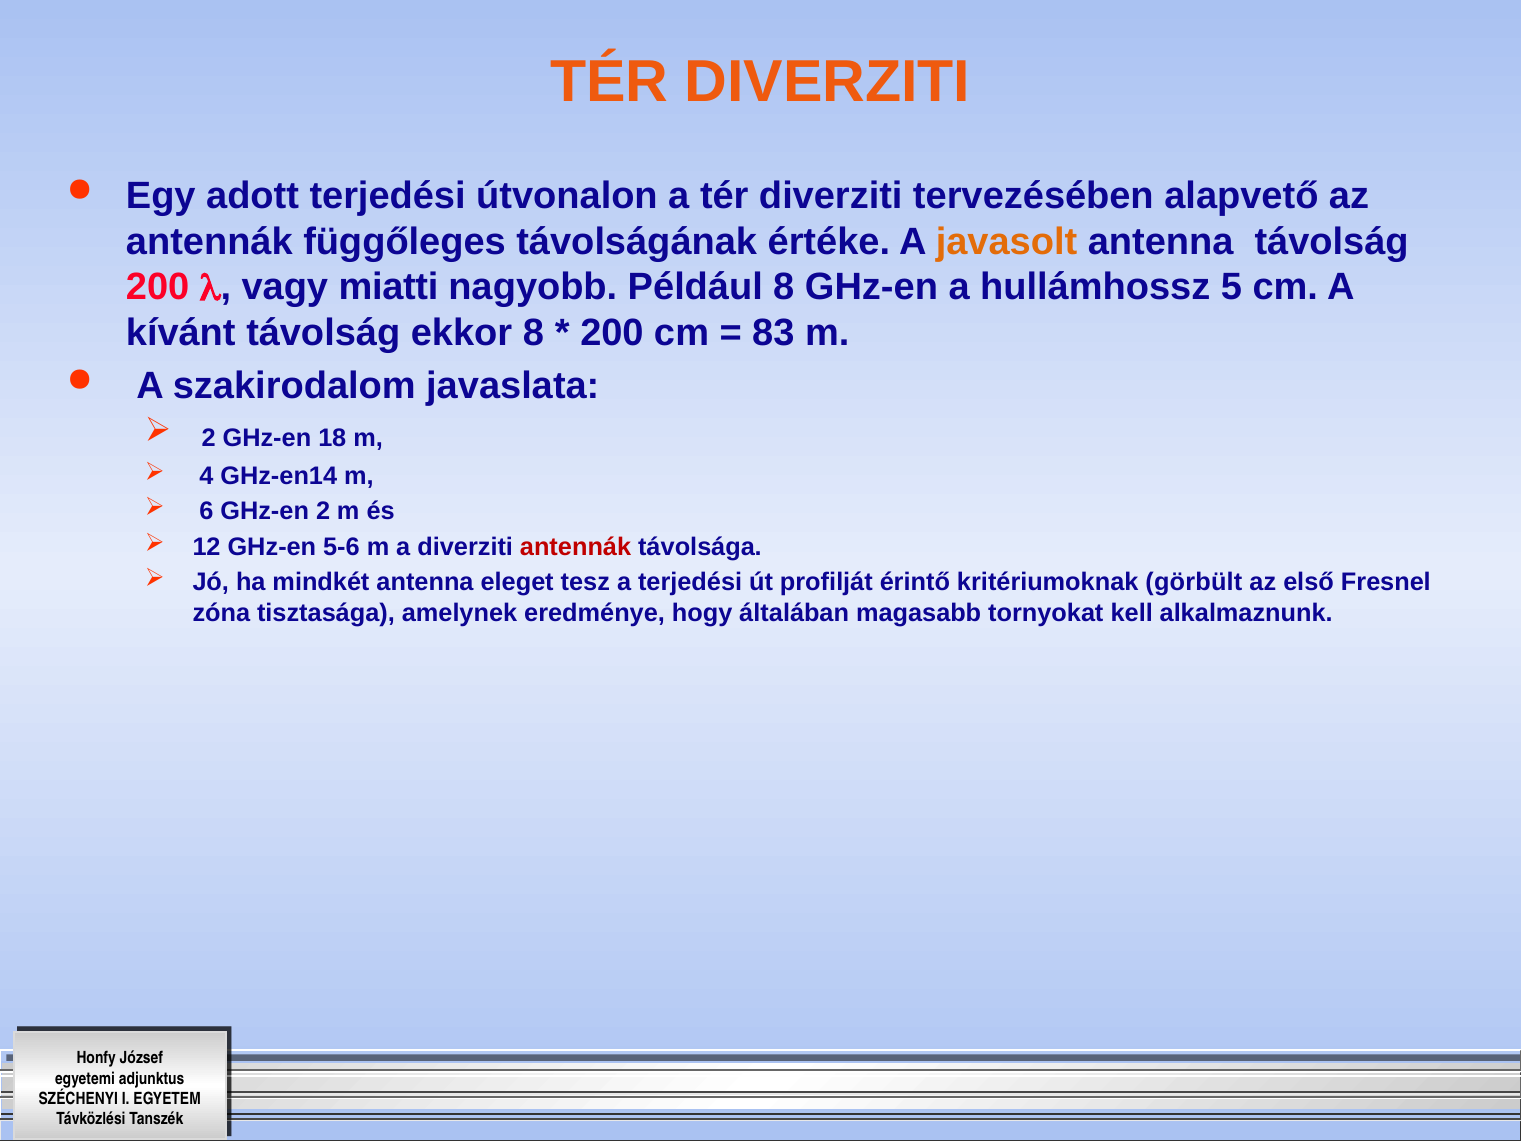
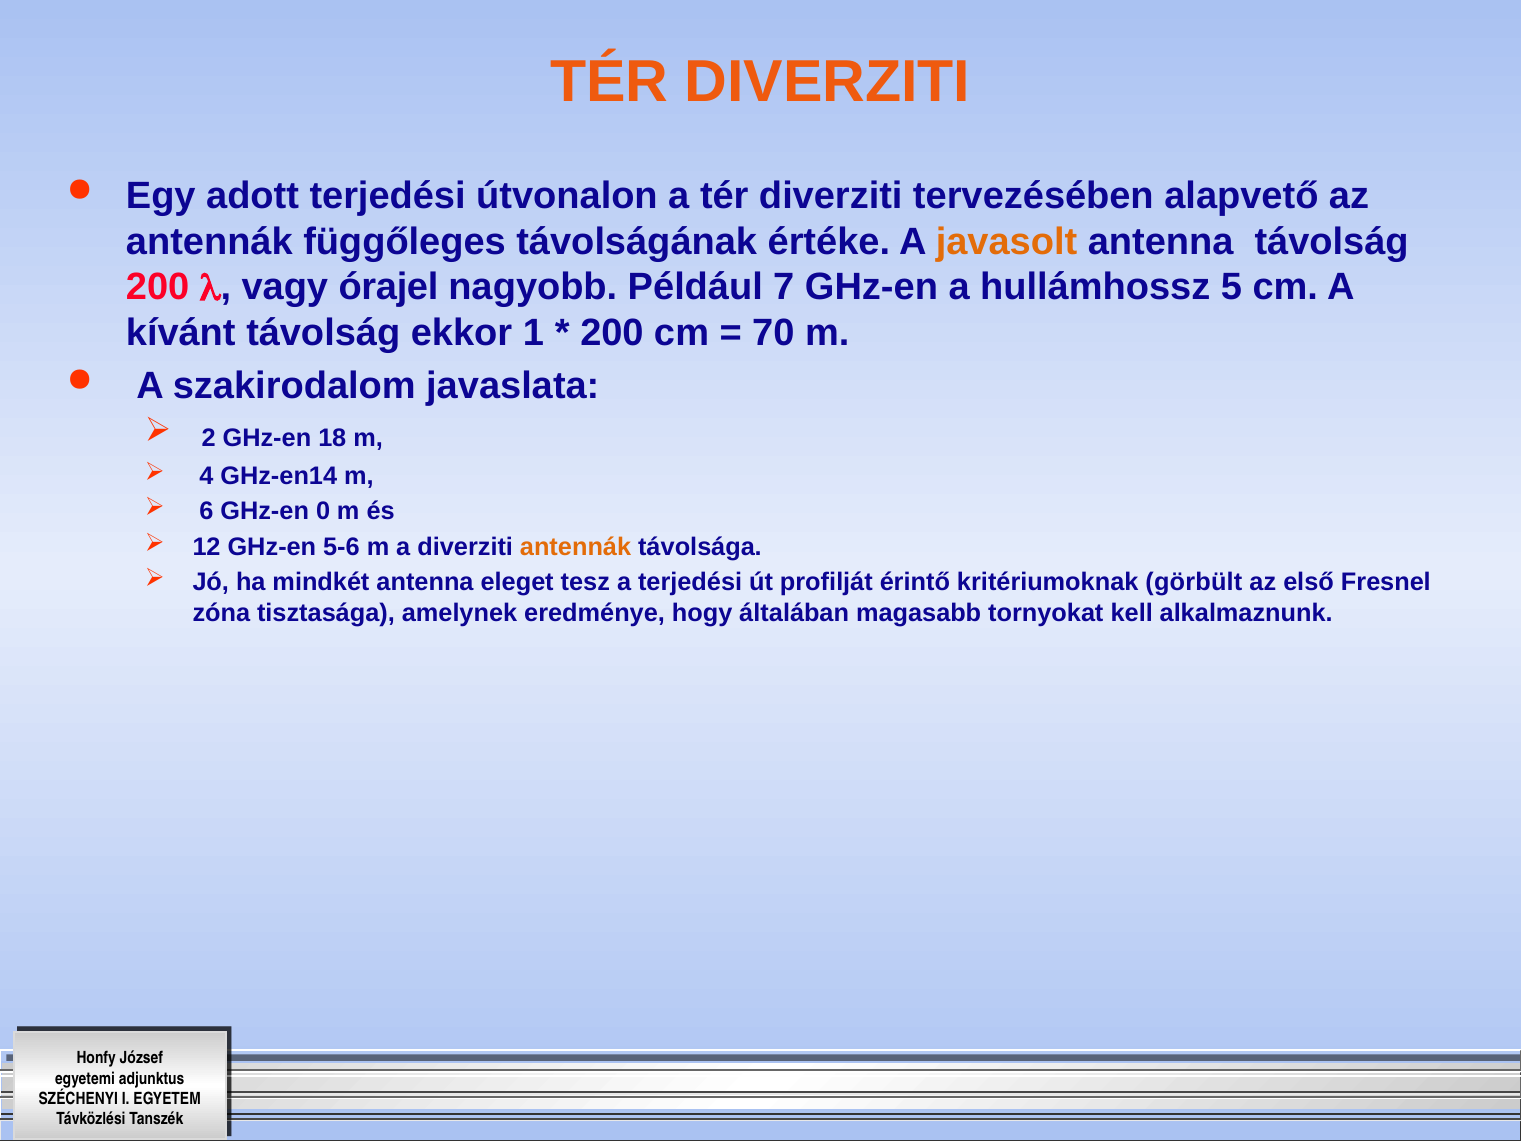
miatti: miatti -> órajel
Például 8: 8 -> 7
ekkor 8: 8 -> 1
83: 83 -> 70
GHz-en 2: 2 -> 0
antennák at (576, 547) colour: red -> orange
